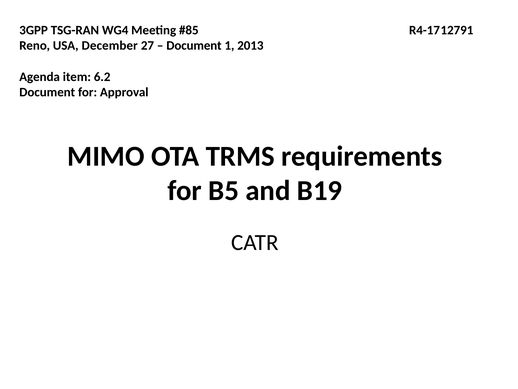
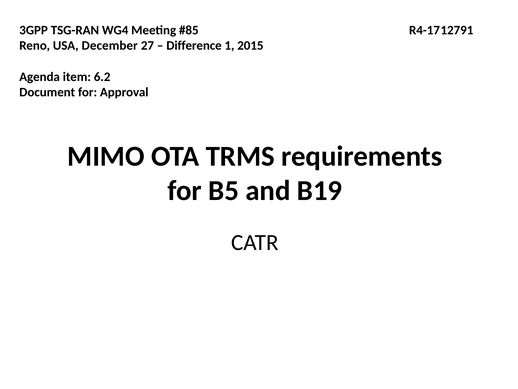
Document at (194, 46): Document -> Difference
2013: 2013 -> 2015
